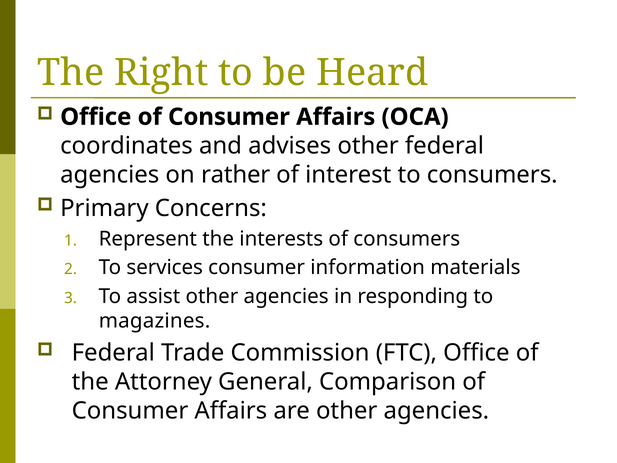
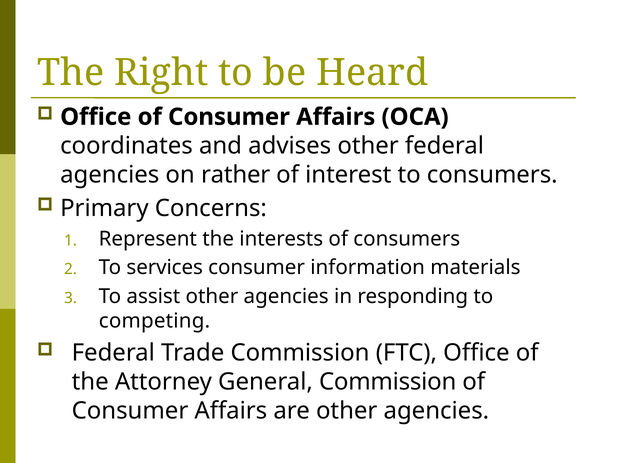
magazines: magazines -> competing
General Comparison: Comparison -> Commission
